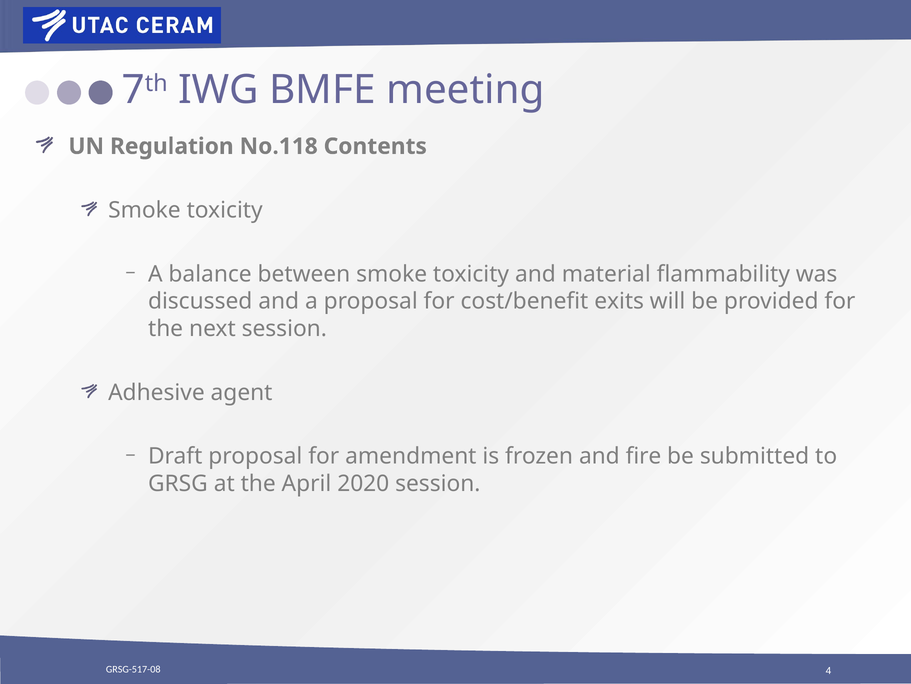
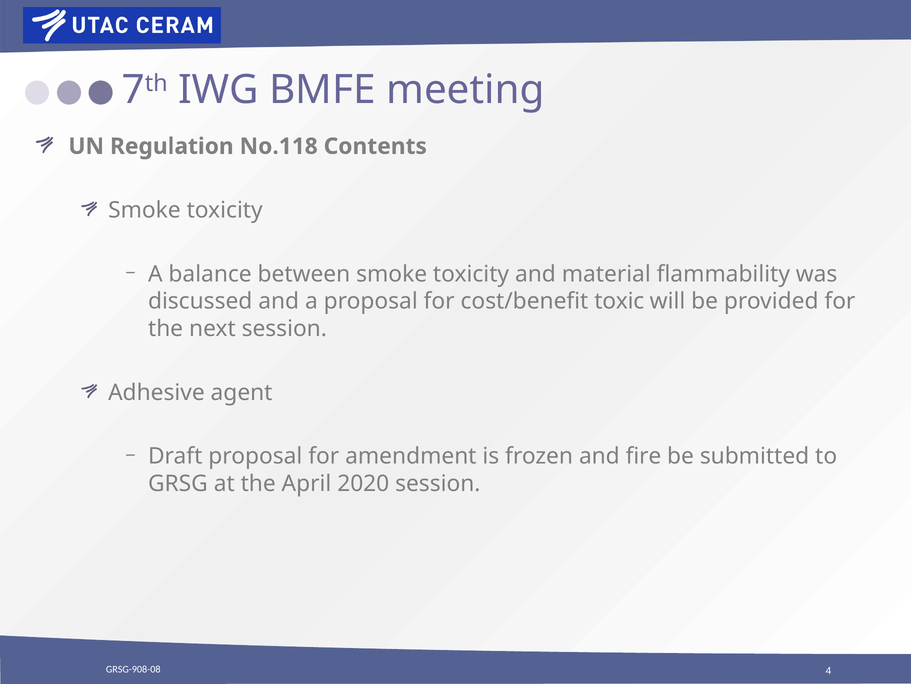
exits: exits -> toxic
GRSG-517-08: GRSG-517-08 -> GRSG-908-08
